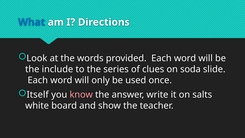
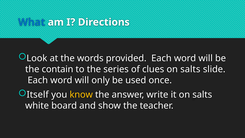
include: include -> contain
clues on soda: soda -> salts
know colour: pink -> yellow
